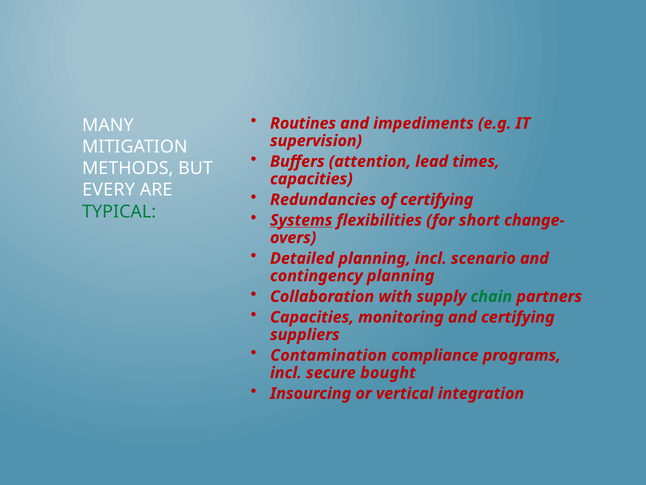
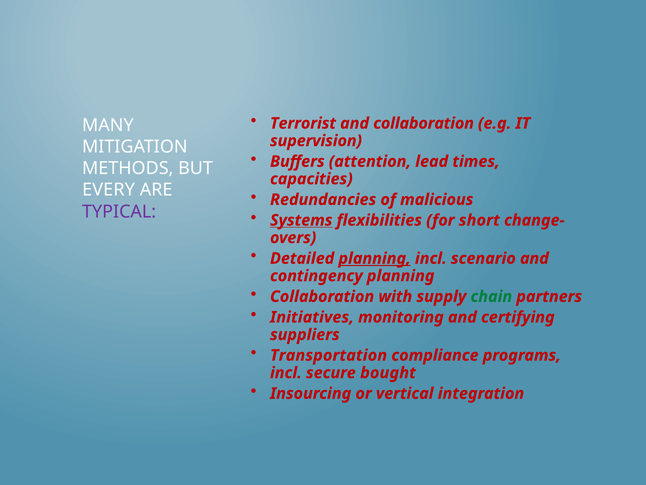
Routines: Routines -> Terrorist
and impediments: impediments -> collaboration
of certifying: certifying -> malicious
TYPICAL colour: green -> purple
planning at (375, 258) underline: none -> present
Capacities at (312, 317): Capacities -> Initiatives
Contamination: Contamination -> Transportation
